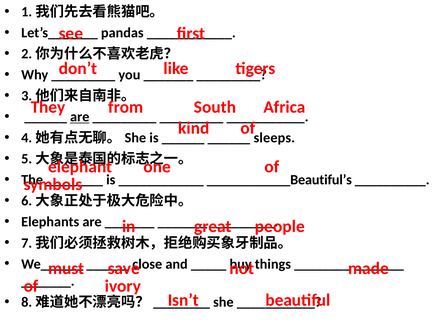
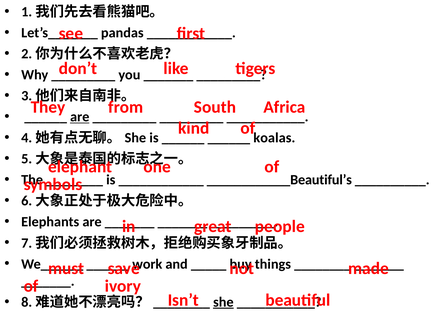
sleeps: sleeps -> koalas
close: close -> work
she underline: none -> present
